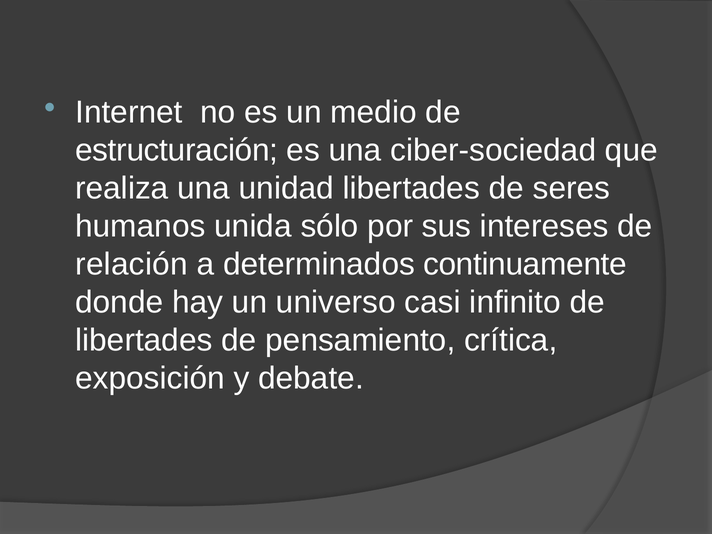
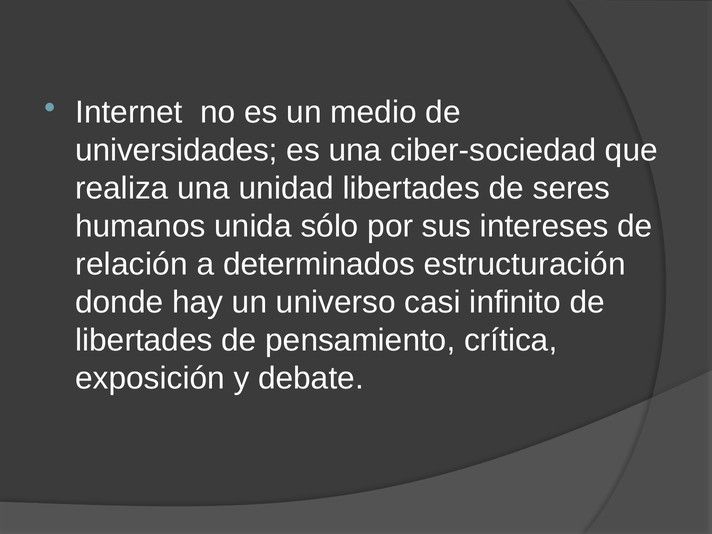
estructuración: estructuración -> universidades
continuamente: continuamente -> estructuración
